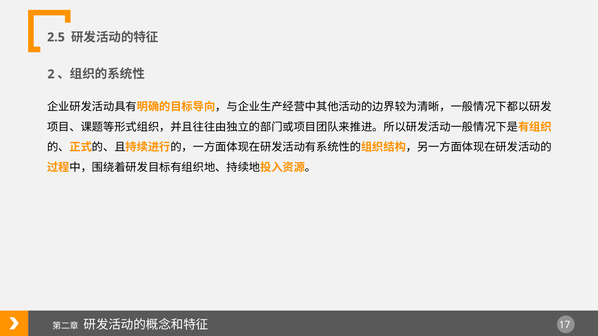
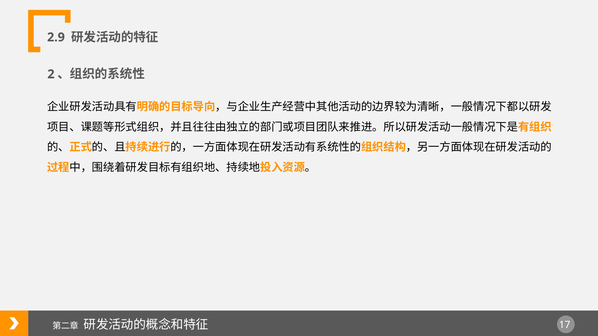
2.5: 2.5 -> 2.9
